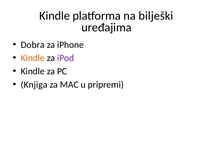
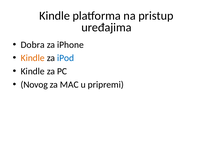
bilješki: bilješki -> pristup
iPod colour: purple -> blue
Knjiga: Knjiga -> Novog
